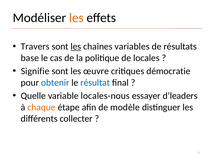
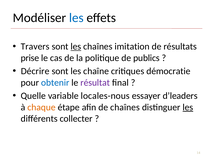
les at (76, 18) colour: orange -> blue
variables: variables -> imitation
base: base -> prise
locales: locales -> publics
Signifie: Signifie -> Décrire
œuvre: œuvre -> chaîne
résultat colour: blue -> purple
de modèle: modèle -> chaînes
les at (188, 107) underline: none -> present
